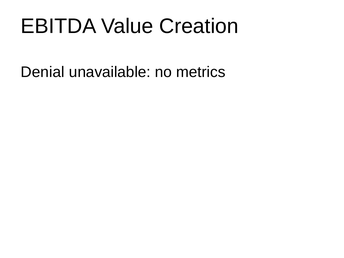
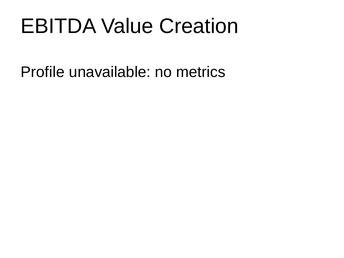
Denial: Denial -> Profile
